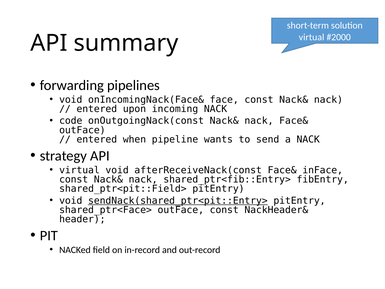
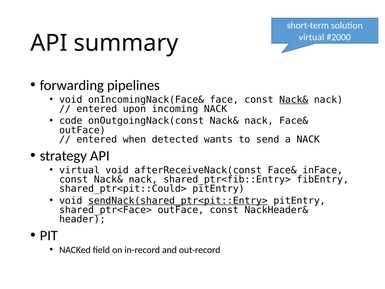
Nack& at (294, 100) underline: none -> present
pipeline: pipeline -> detected
shared_ptr<pit::Field>: shared_ptr<pit::Field> -> shared_ptr<pit::Could>
